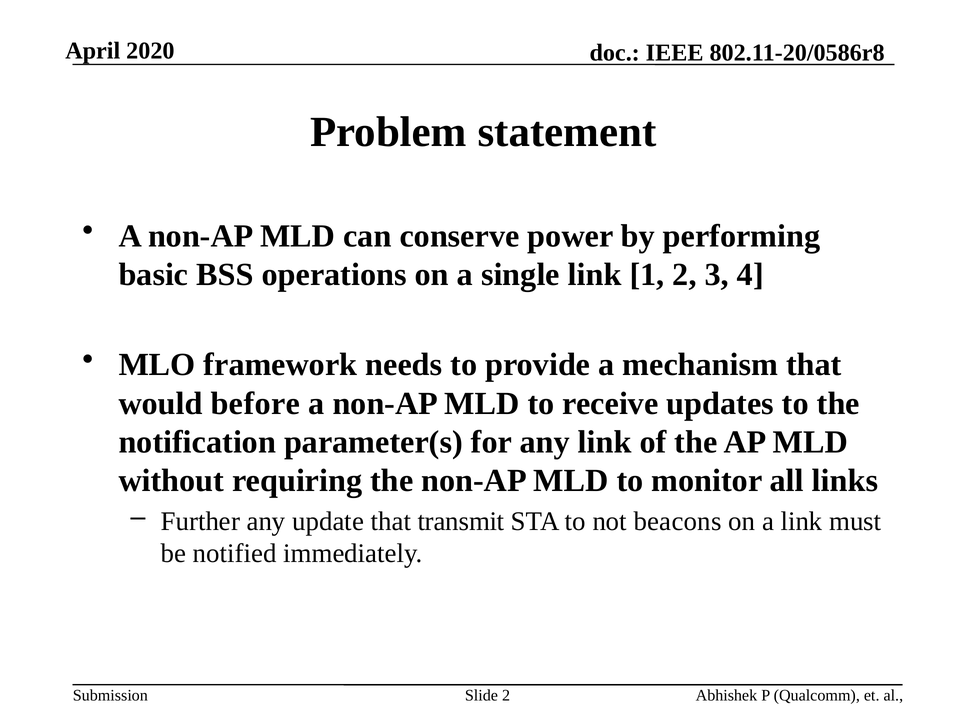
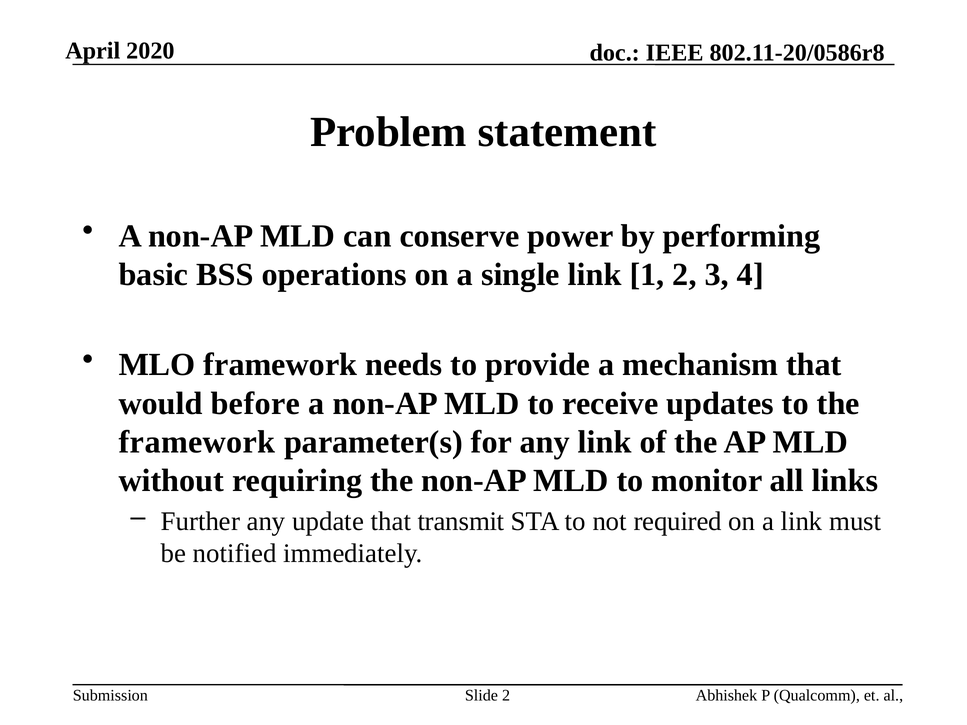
notification at (197, 442): notification -> framework
beacons: beacons -> required
